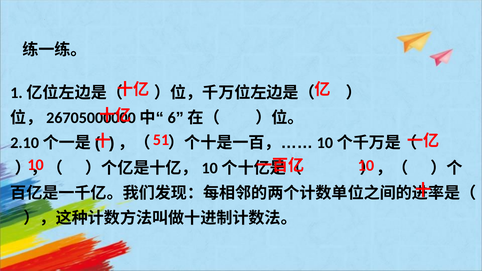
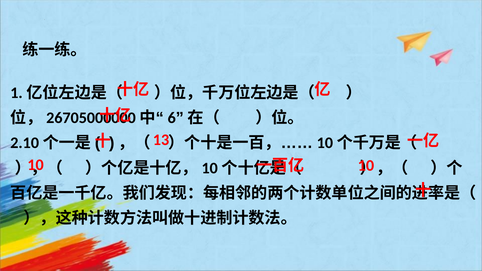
51: 51 -> 13
